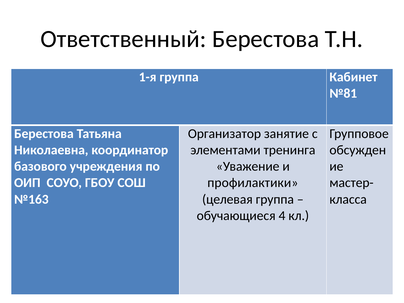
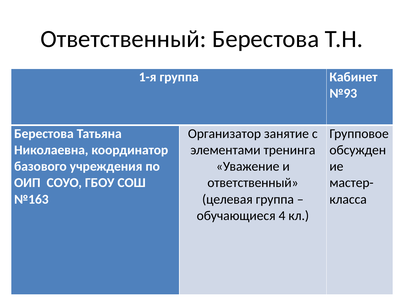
№81: №81 -> №93
профилактики at (253, 183): профилактики -> ответственный
